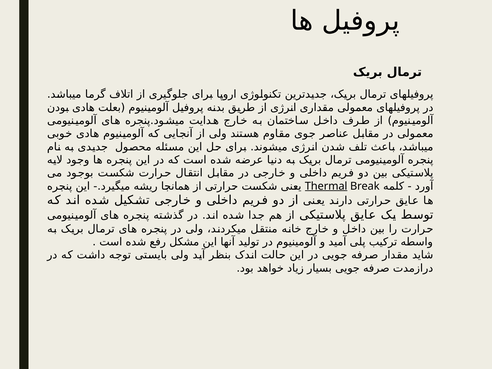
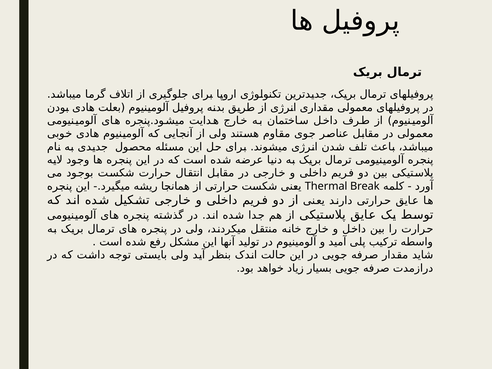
Thermal underline: present -> none
